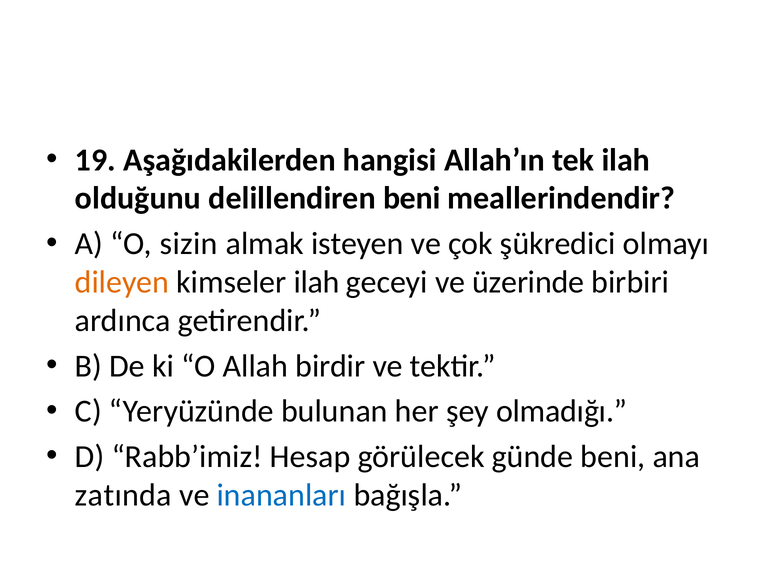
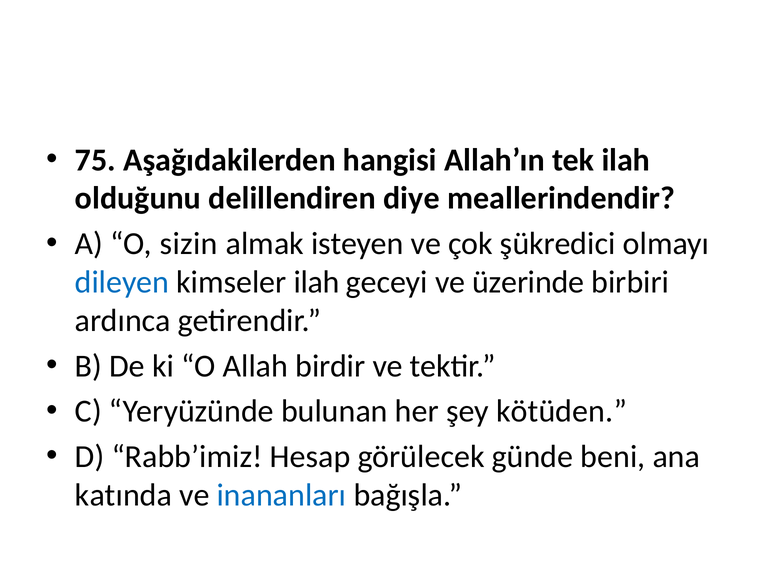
19: 19 -> 75
delillendiren beni: beni -> diye
dileyen colour: orange -> blue
olmadığı: olmadığı -> kötüden
zatında: zatında -> katında
